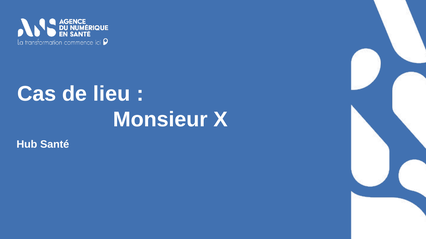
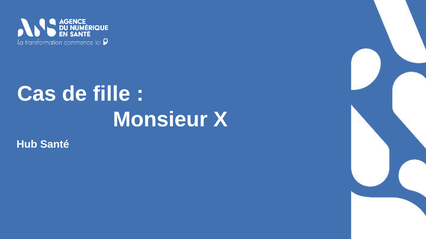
lieu: lieu -> fille
